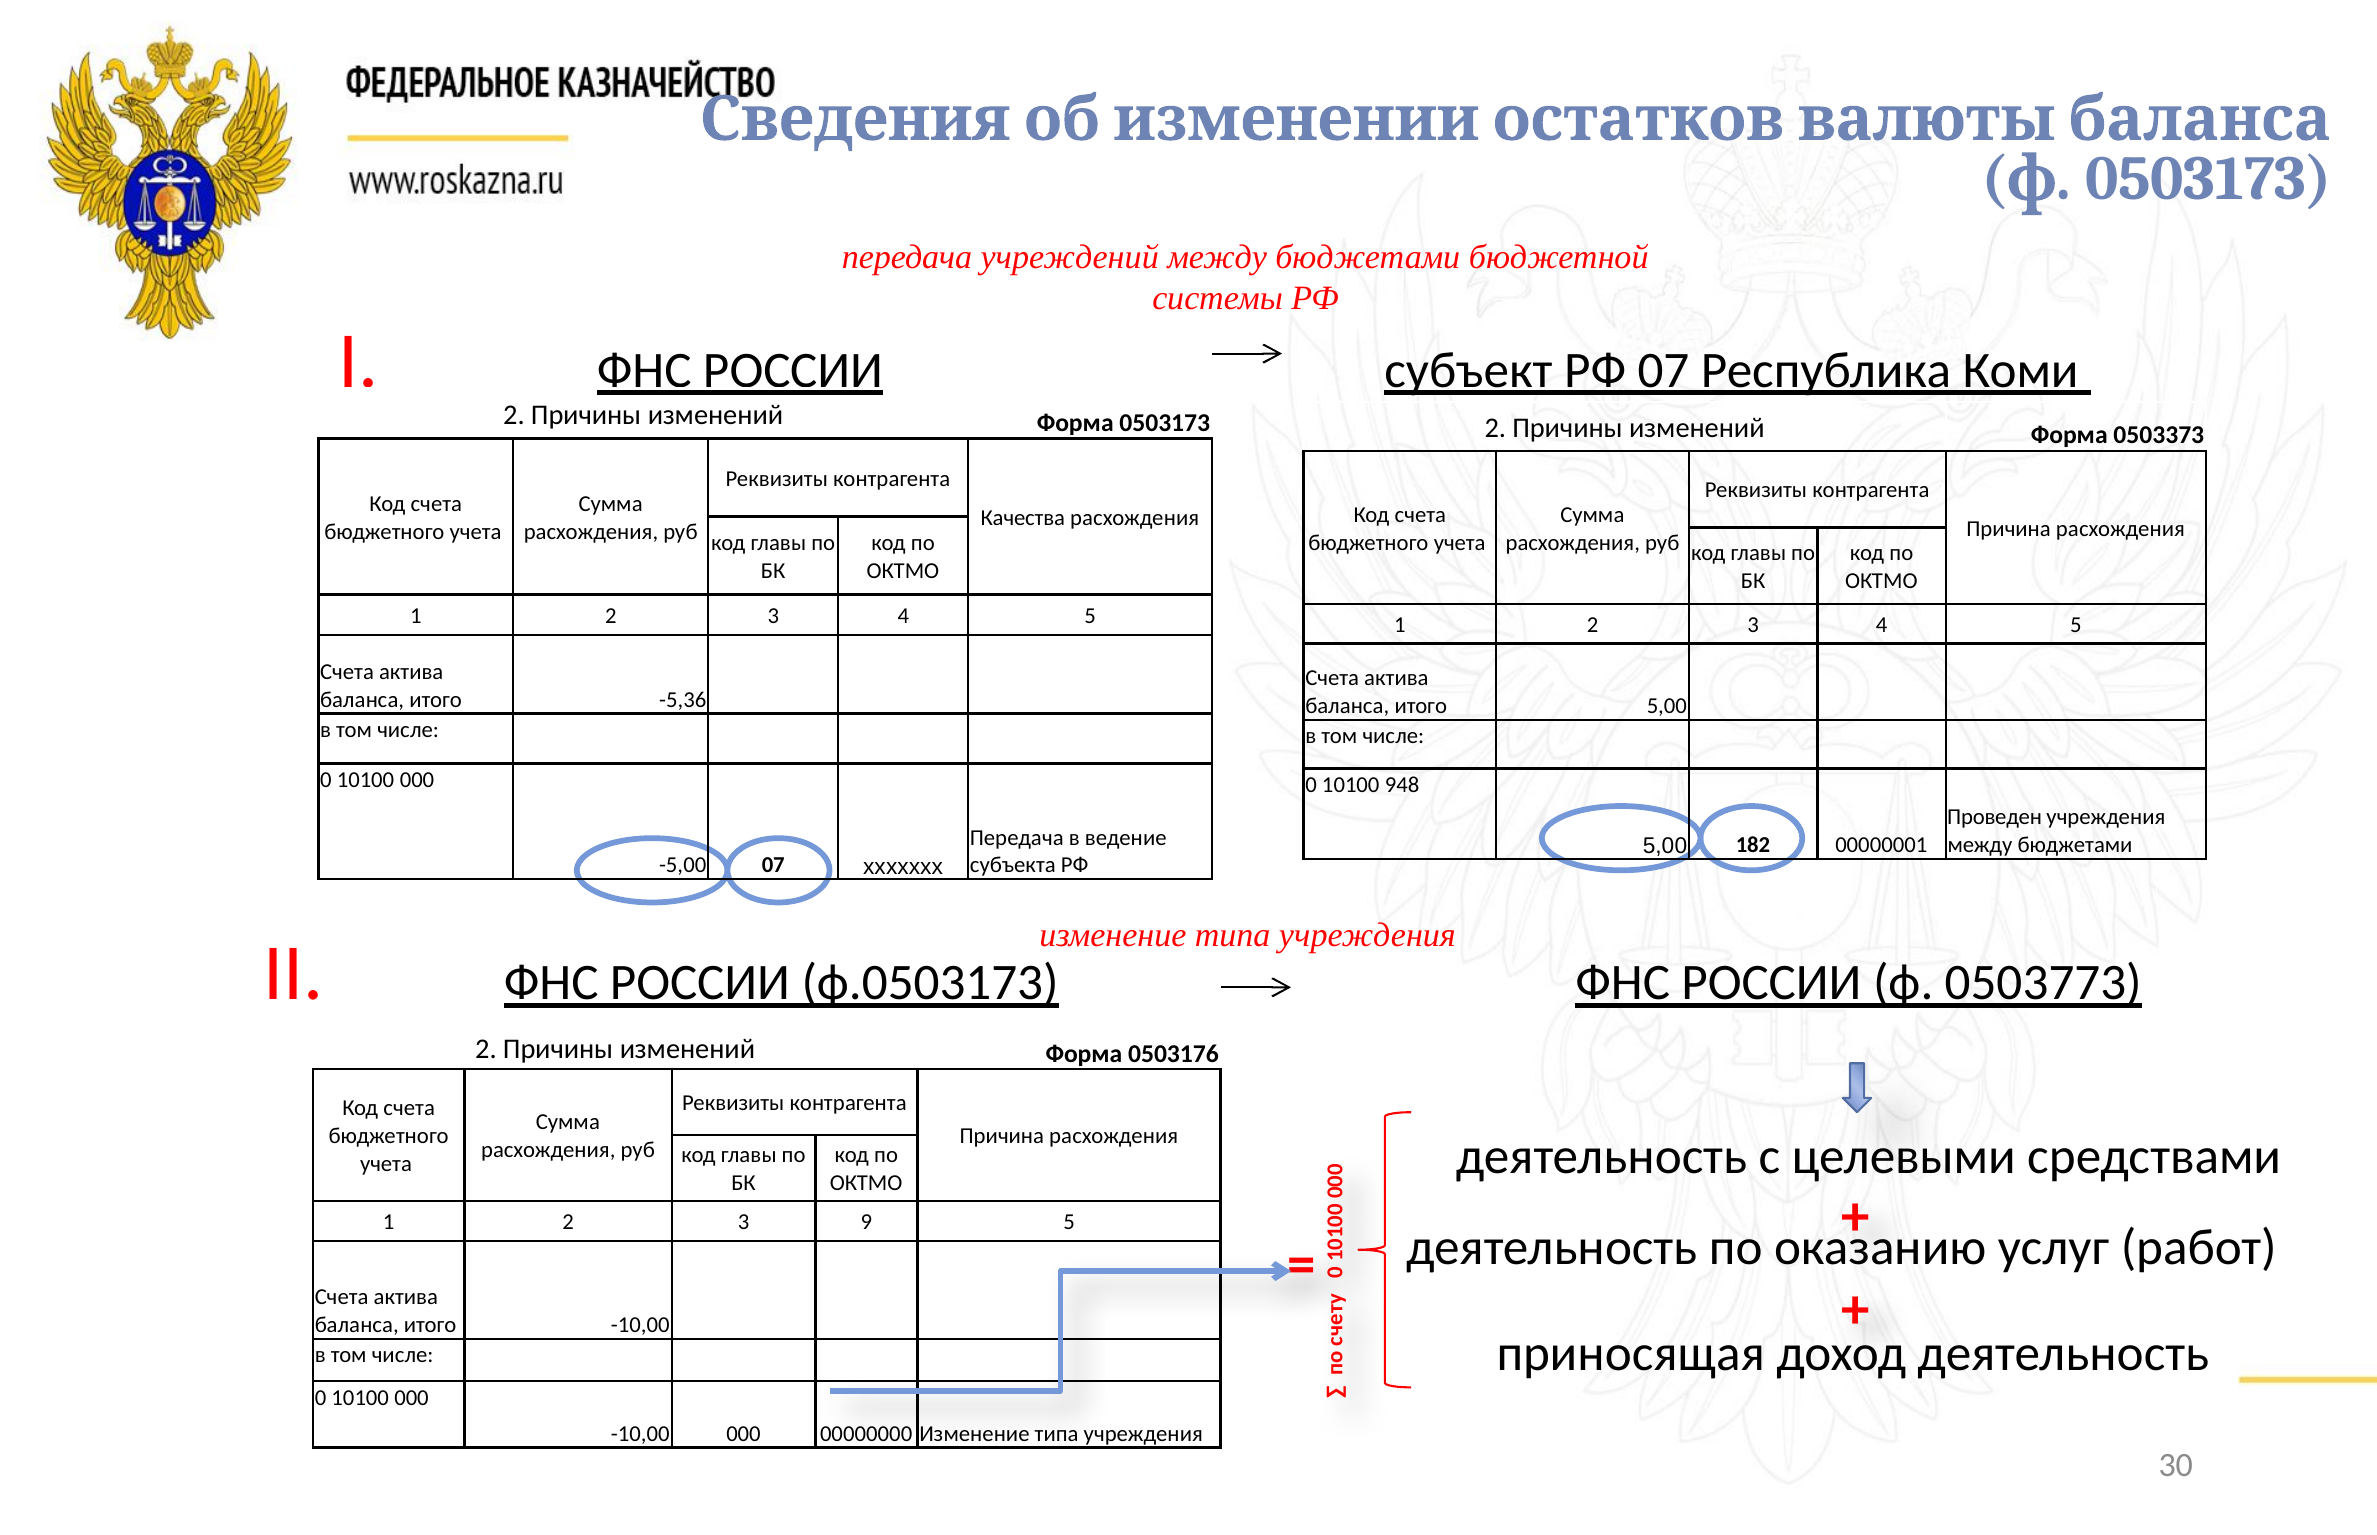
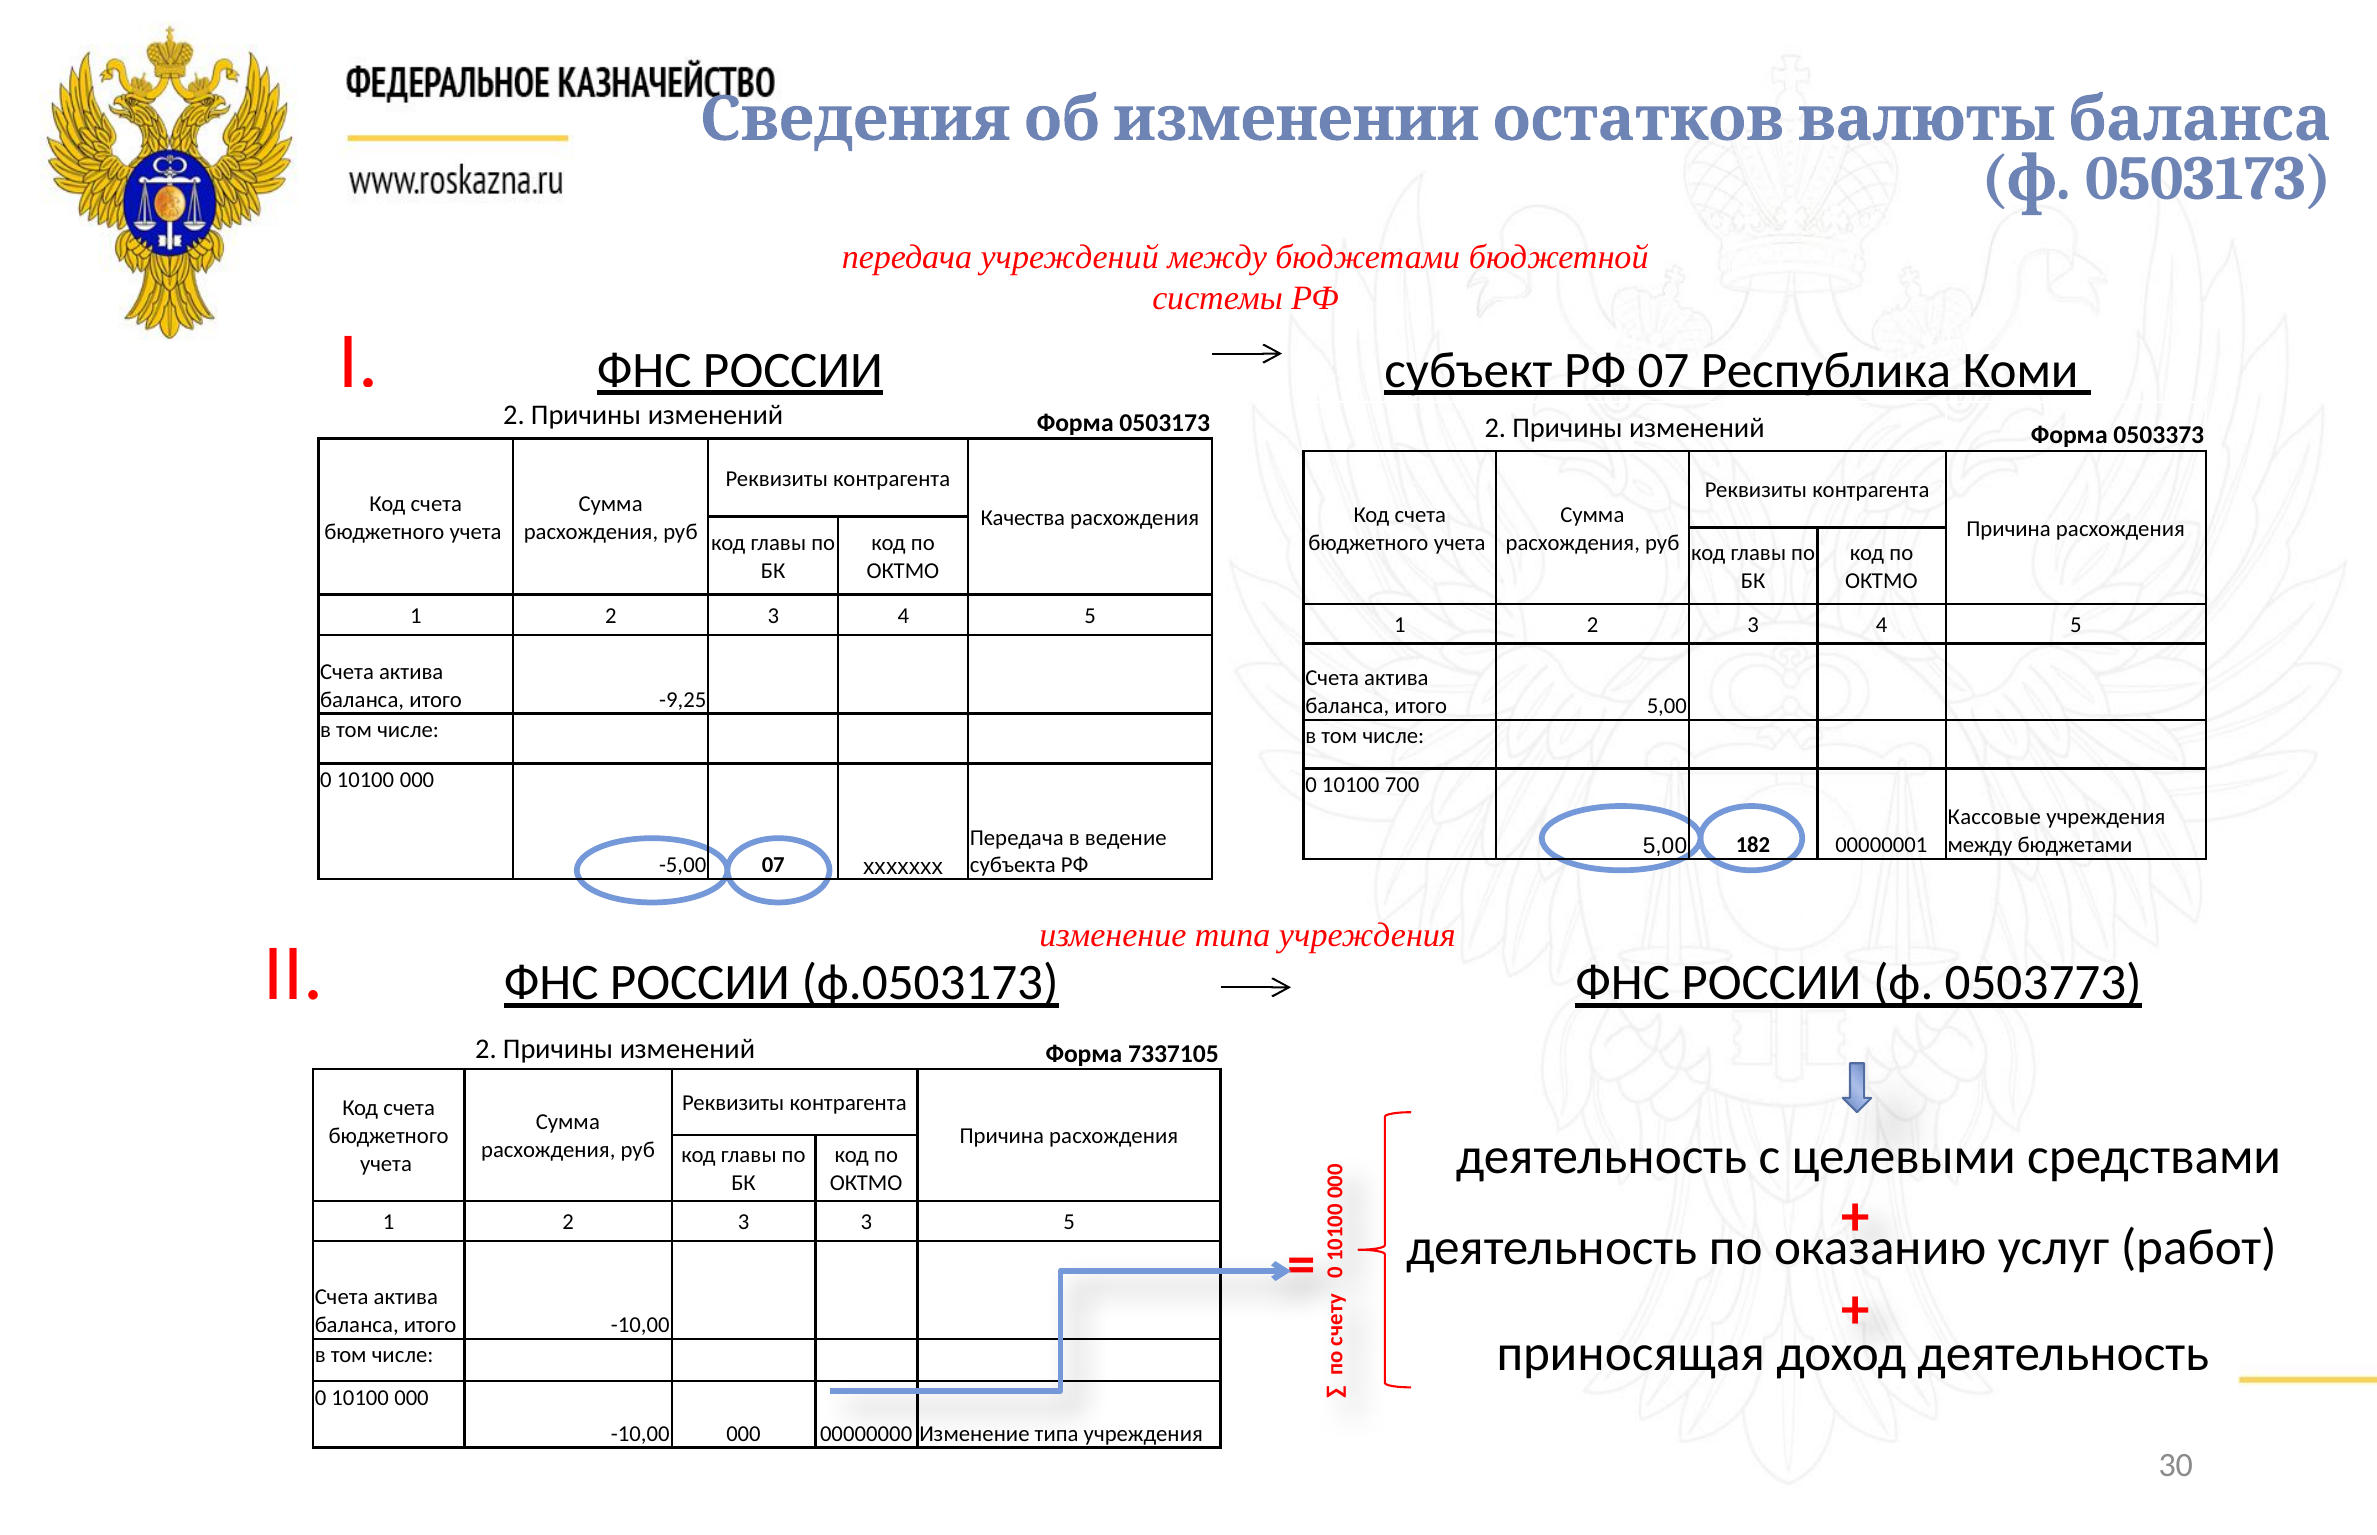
-5,36: -5,36 -> -9,25
948: 948 -> 700
Проведен: Проведен -> Кассовые
0503176: 0503176 -> 7337105
3 9: 9 -> 3
